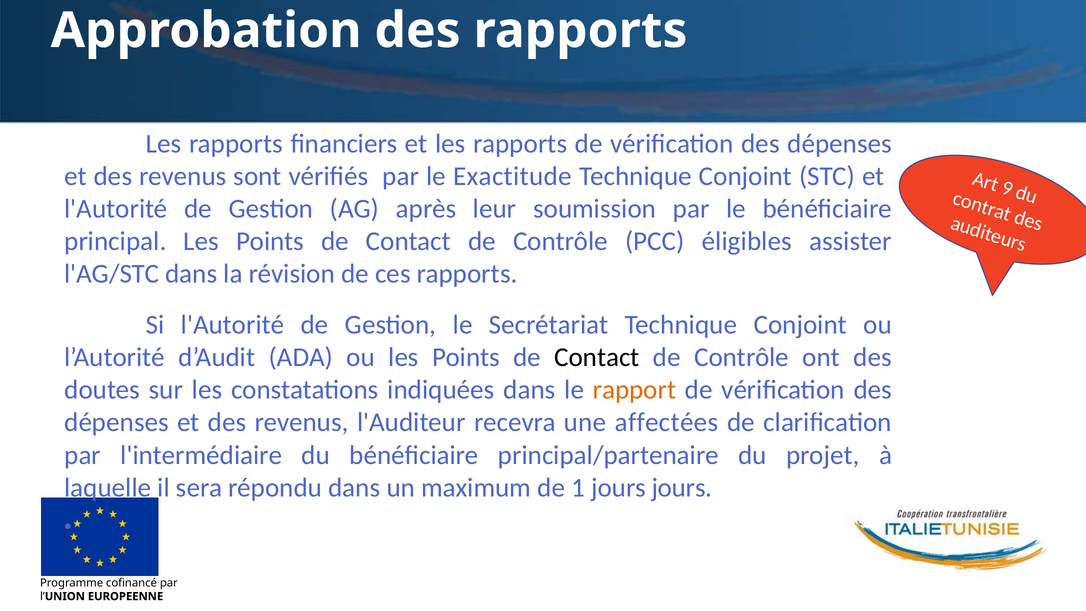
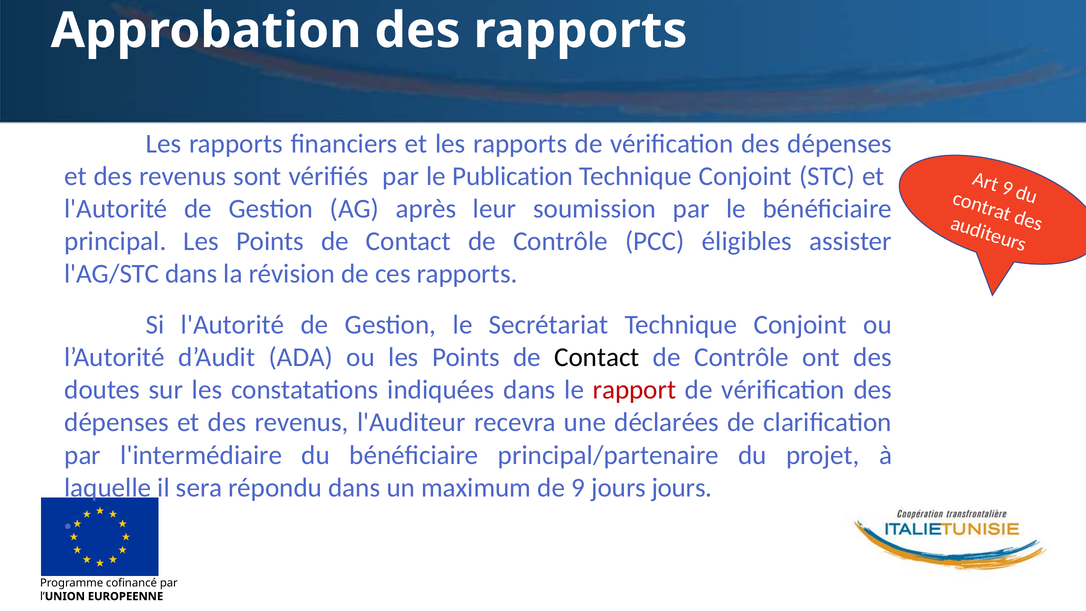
Exactitude: Exactitude -> Publication
rapport colour: orange -> red
affectées: affectées -> déclarées
de 1: 1 -> 9
